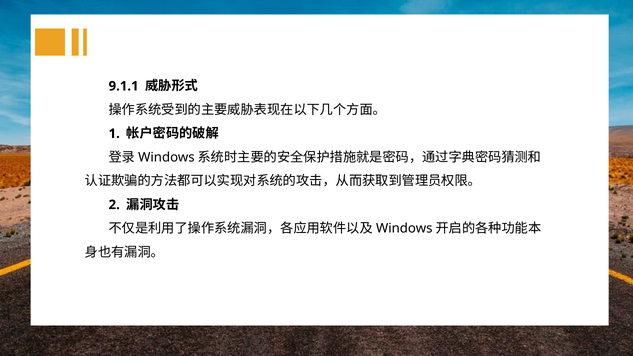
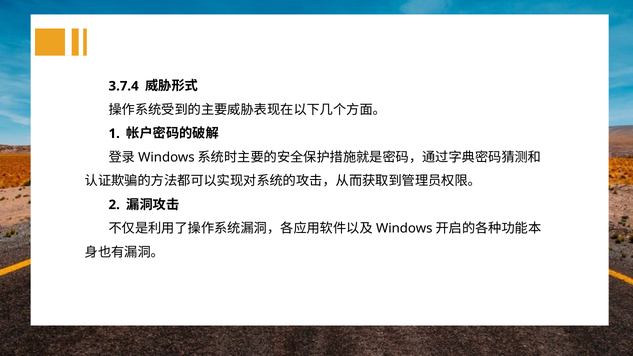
9.1.1: 9.1.1 -> 3.7.4
